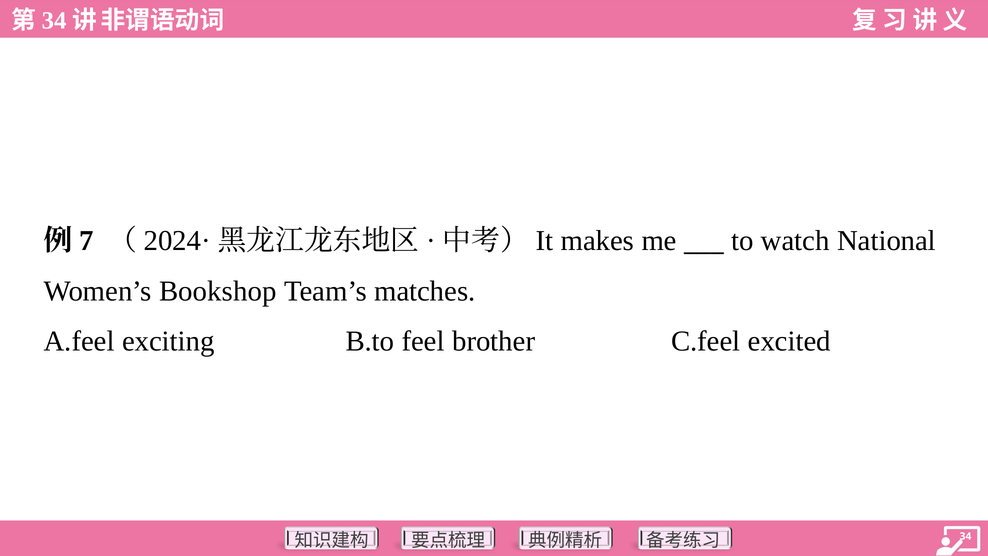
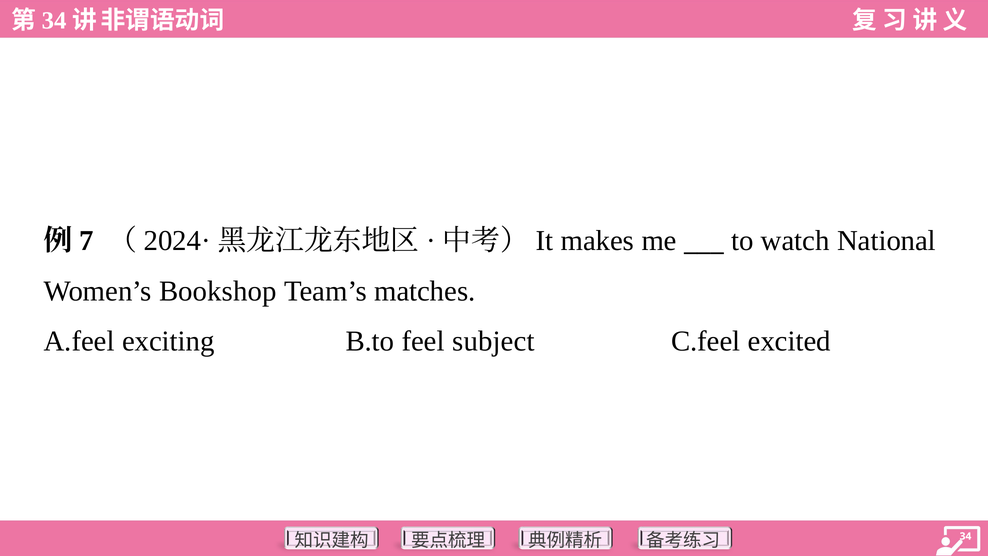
brother: brother -> subject
